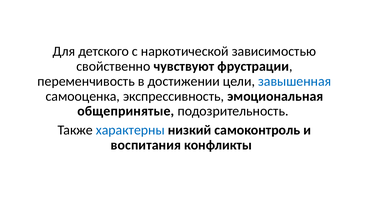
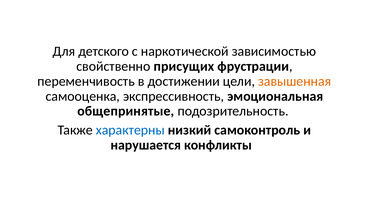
чувствуют: чувствуют -> присущих
завышенная colour: blue -> orange
воспитания: воспитания -> нарушается
